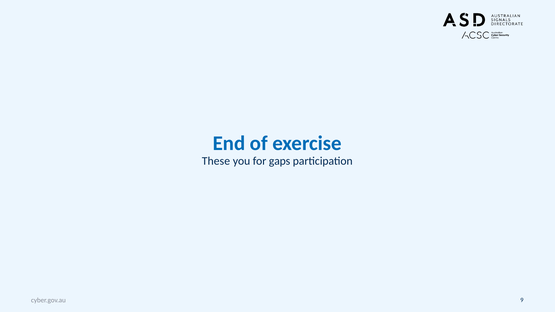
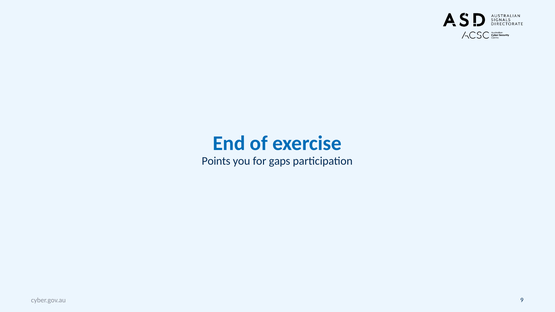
These: These -> Points
